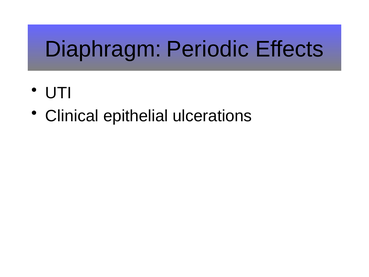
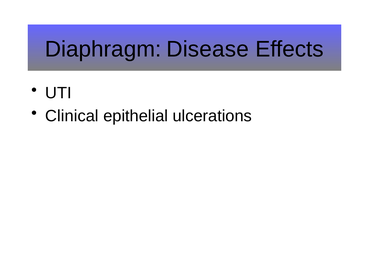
Periodic: Periodic -> Disease
